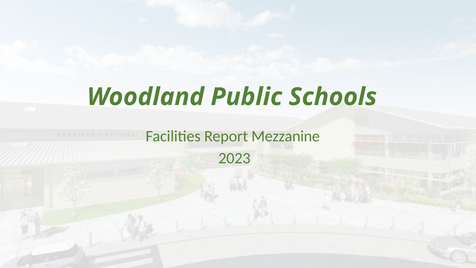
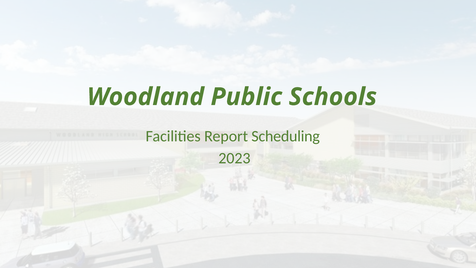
Mezzanine: Mezzanine -> Scheduling
